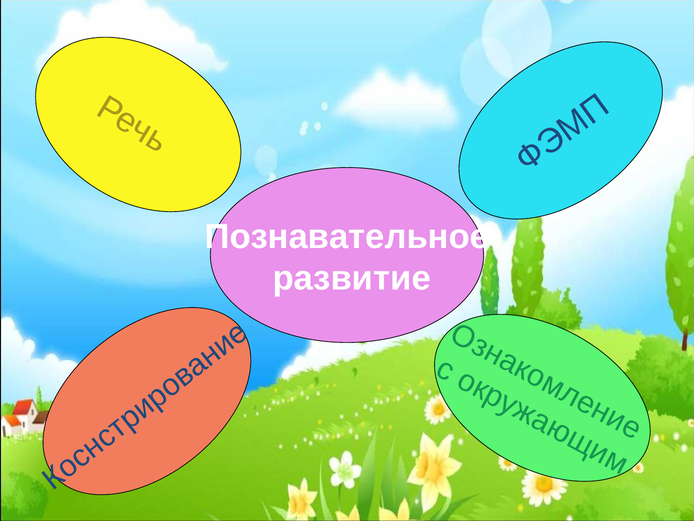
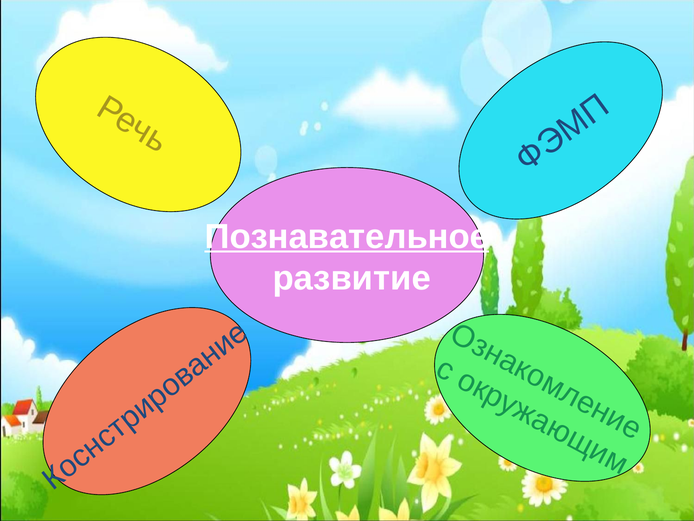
Познавательное underline: none -> present
